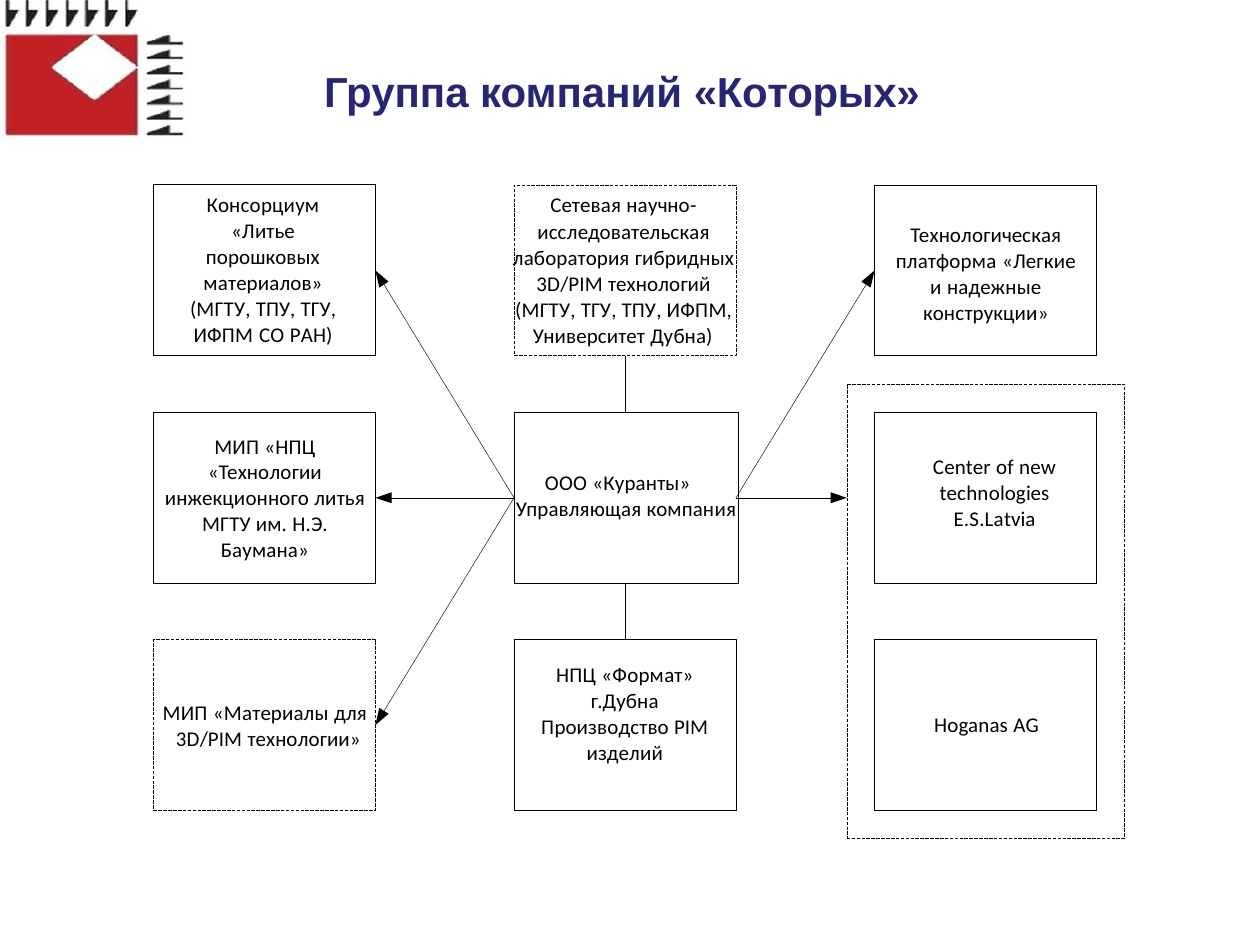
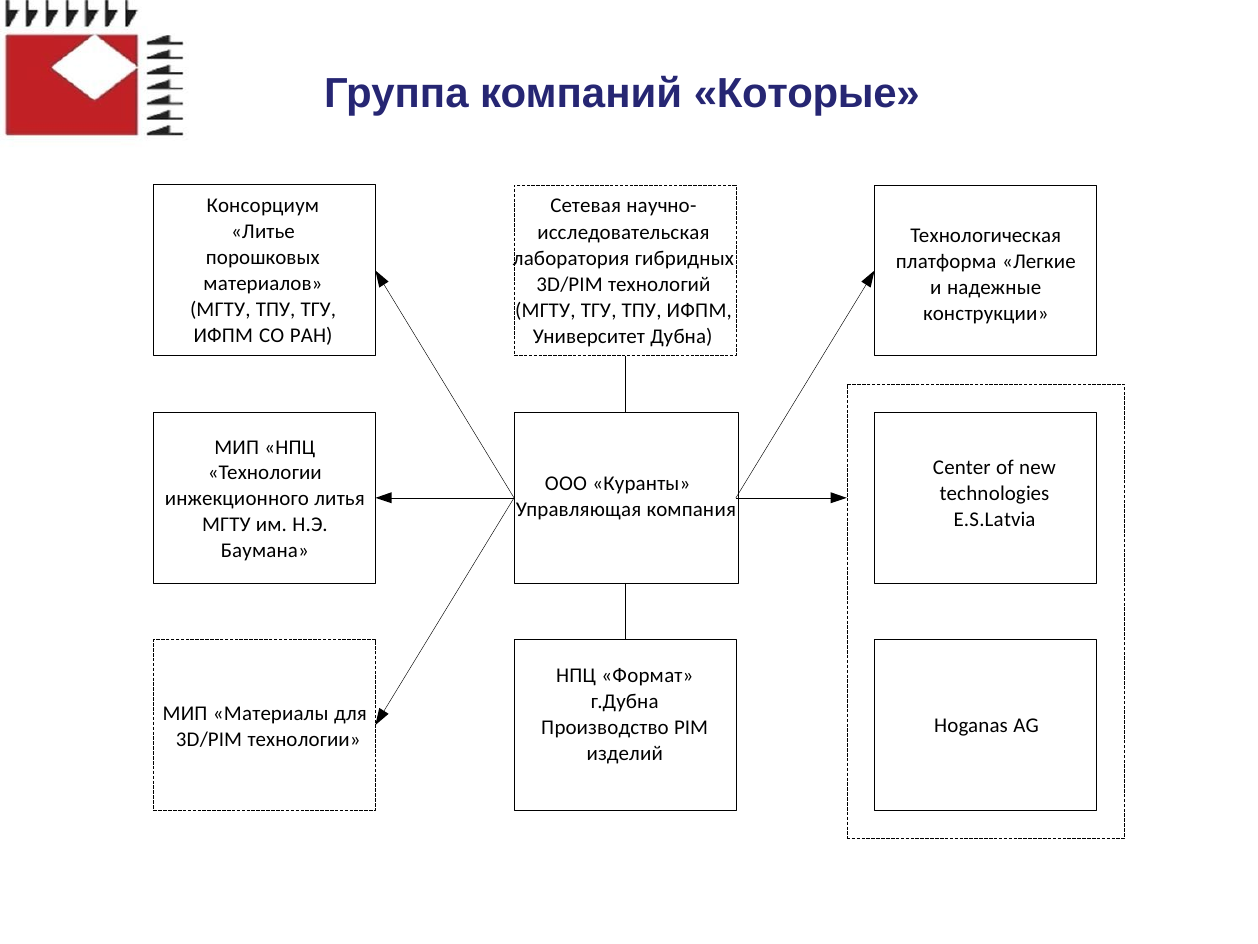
Которых: Которых -> Которые
